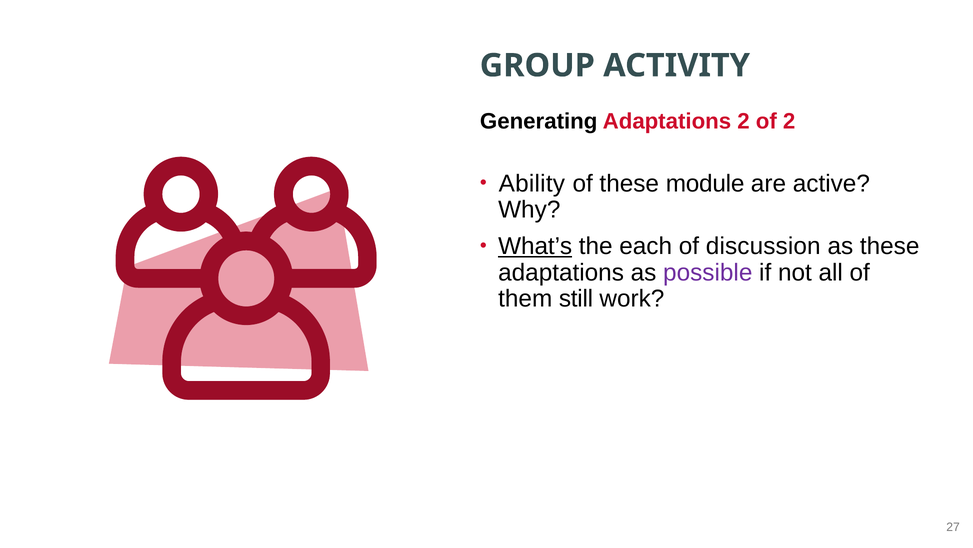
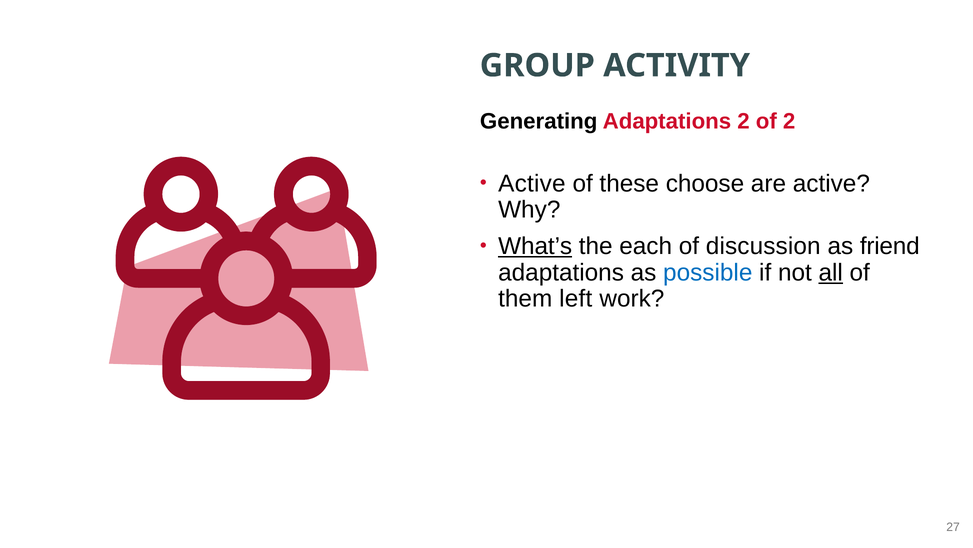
Ability at (532, 183): Ability -> Active
module: module -> choose
as these: these -> friend
possible colour: purple -> blue
all underline: none -> present
still: still -> left
